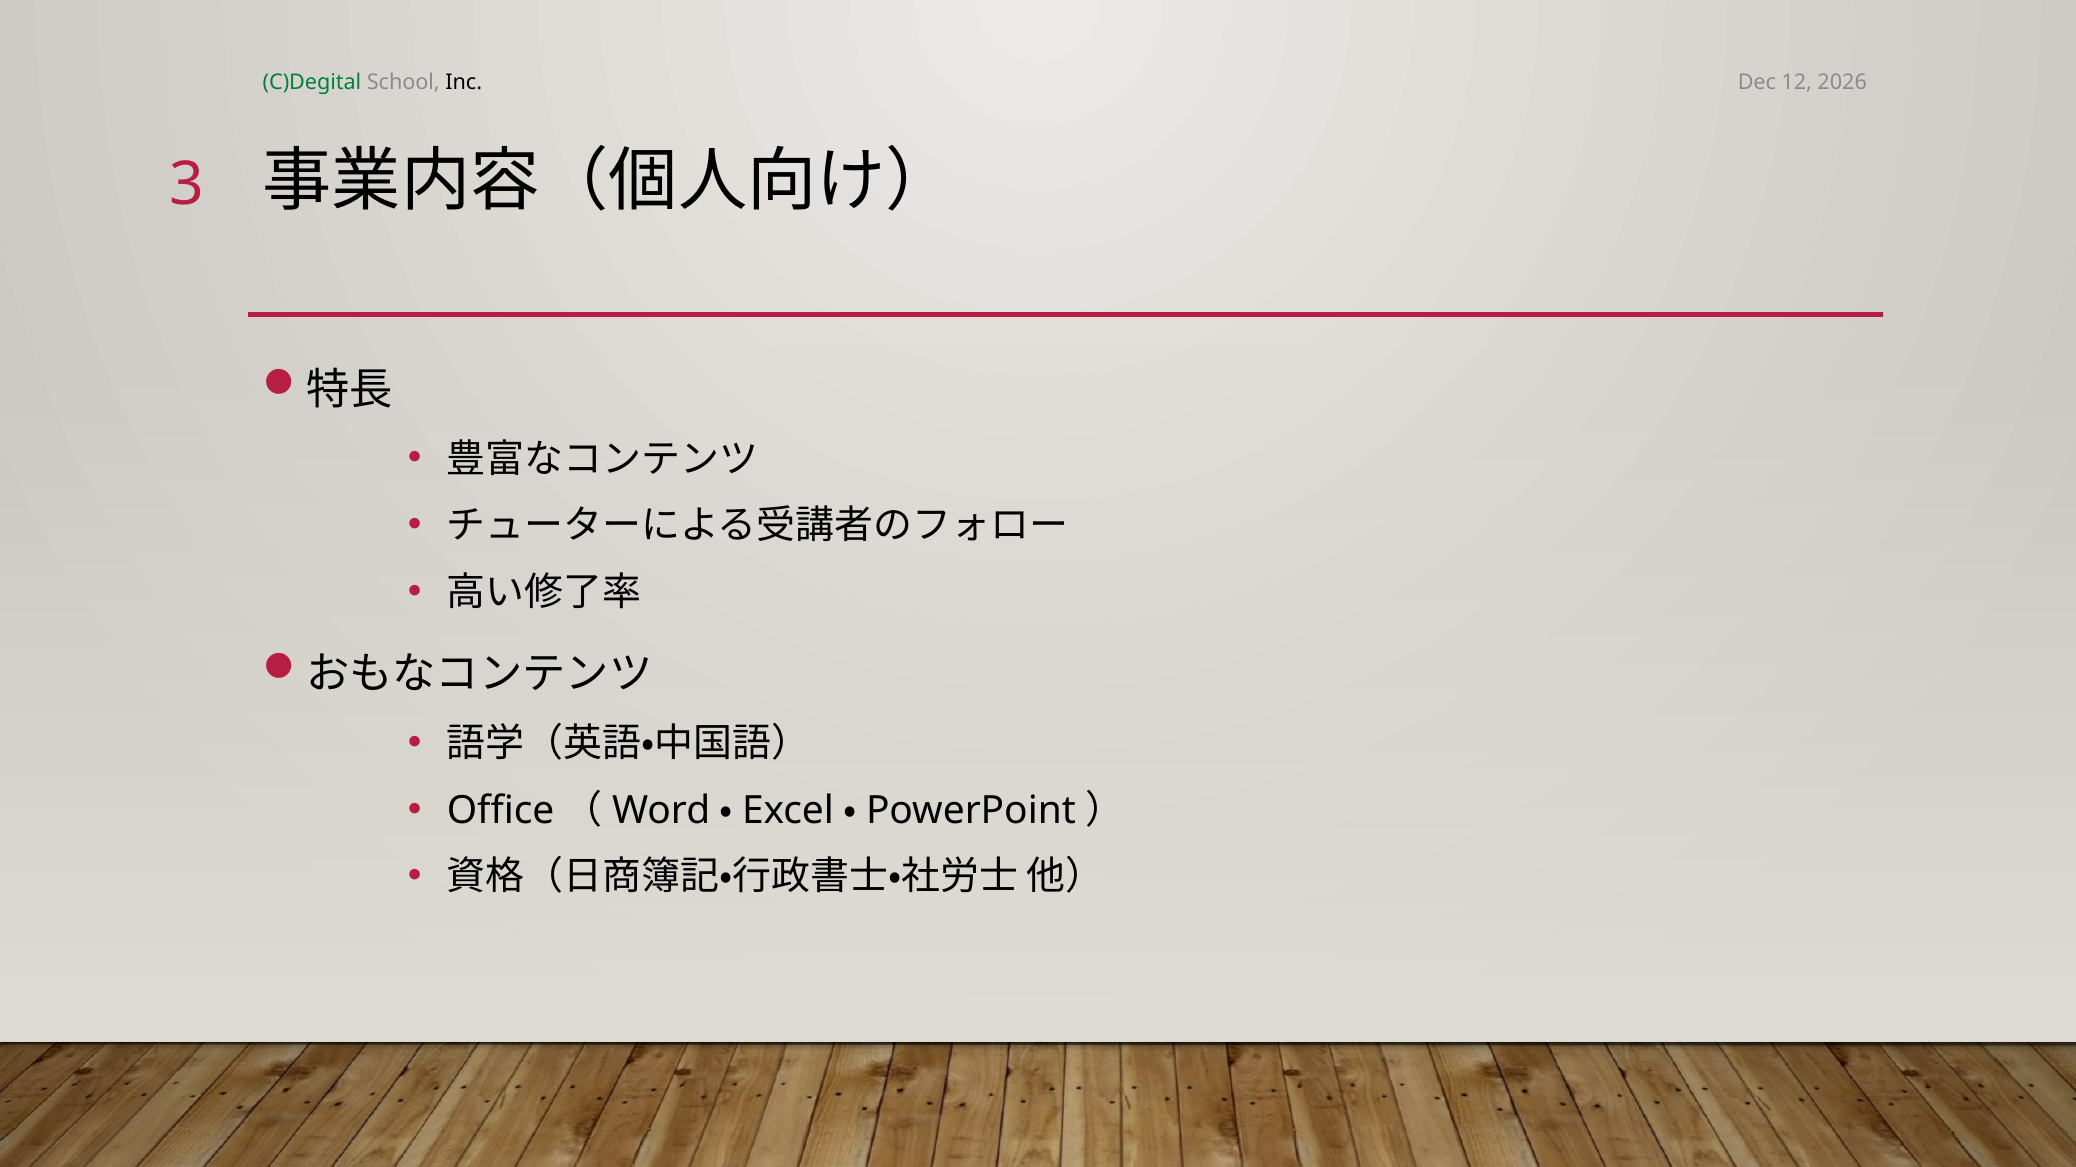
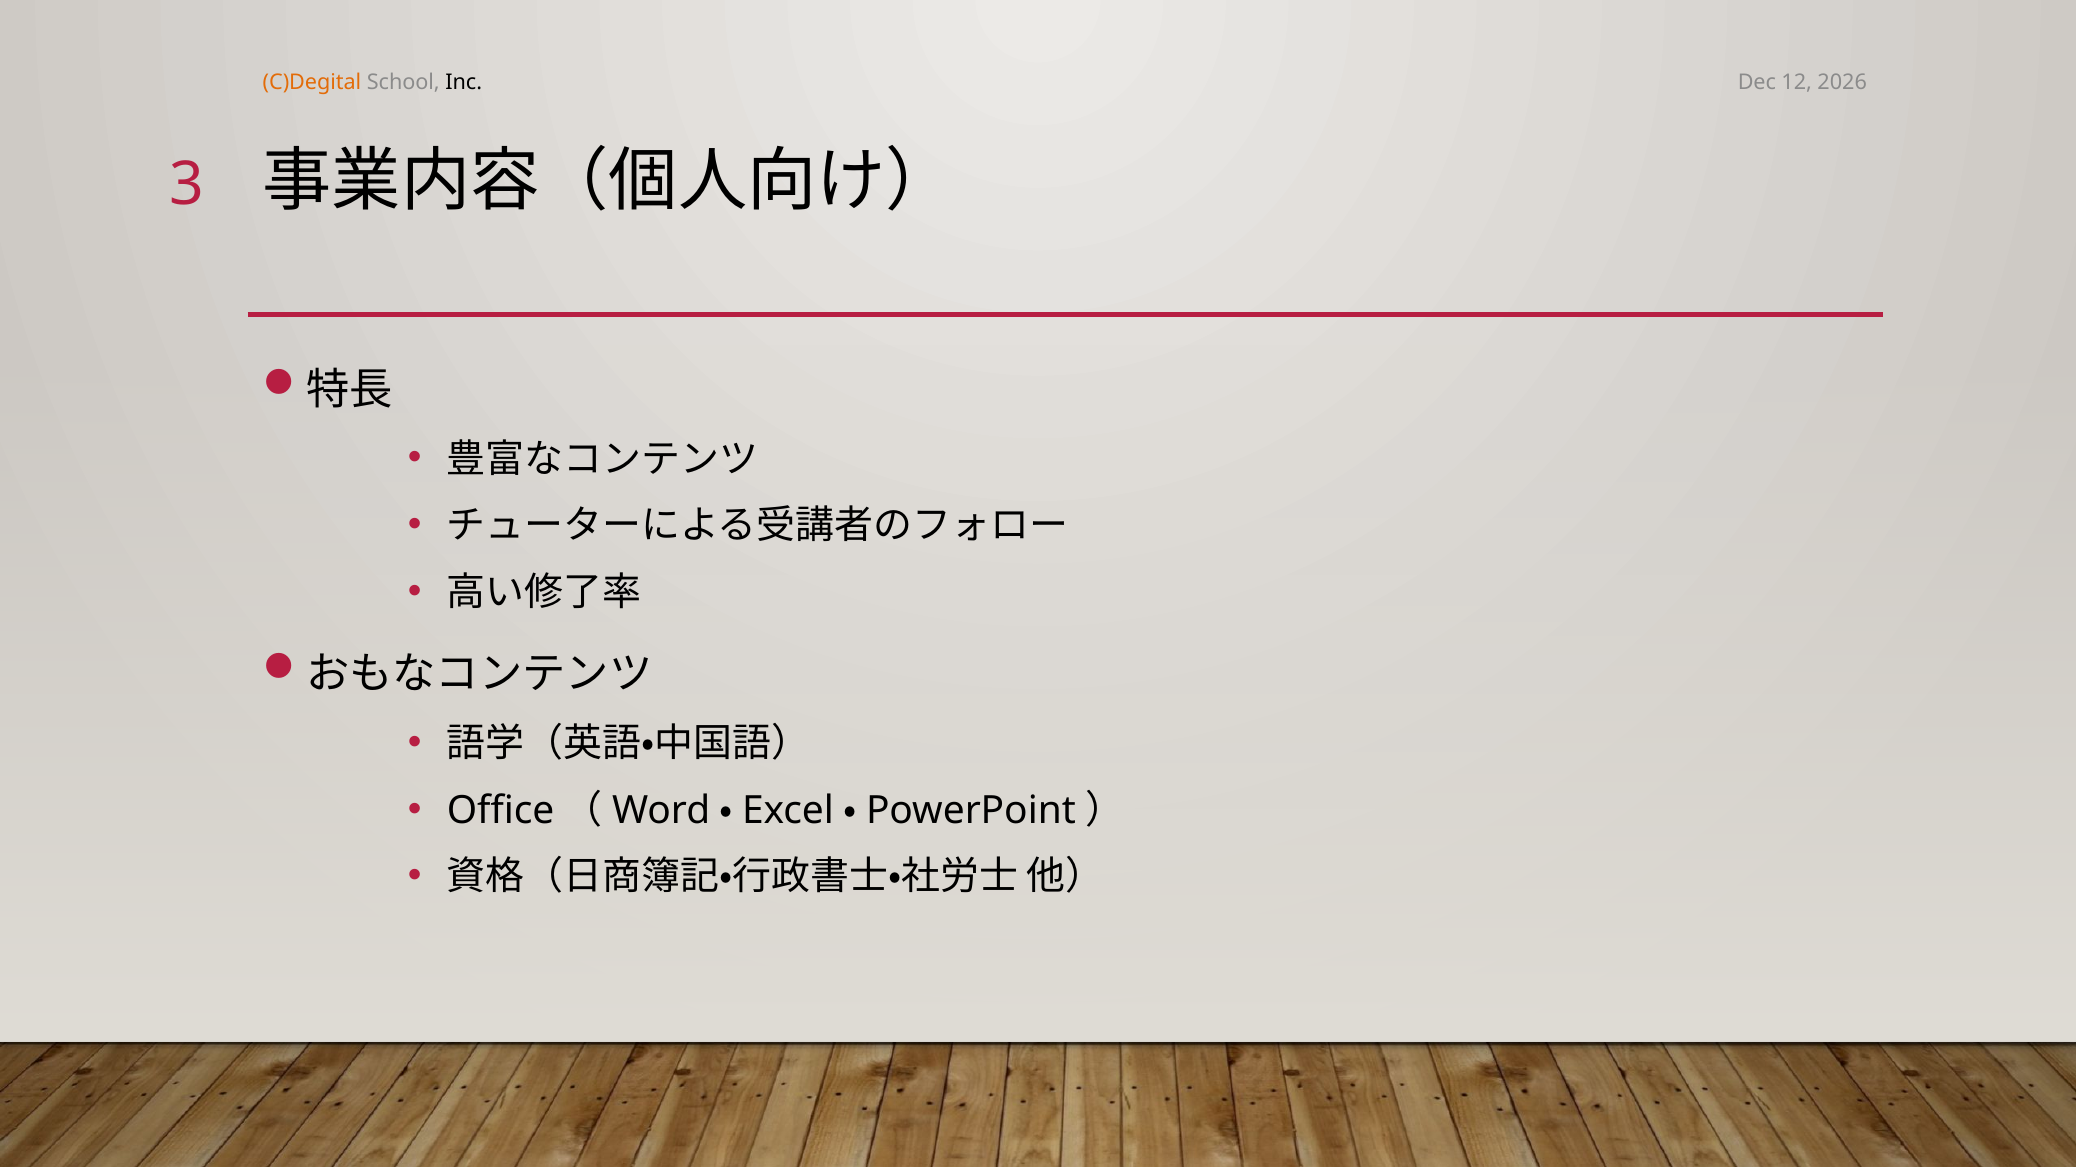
C)Degital colour: green -> orange
